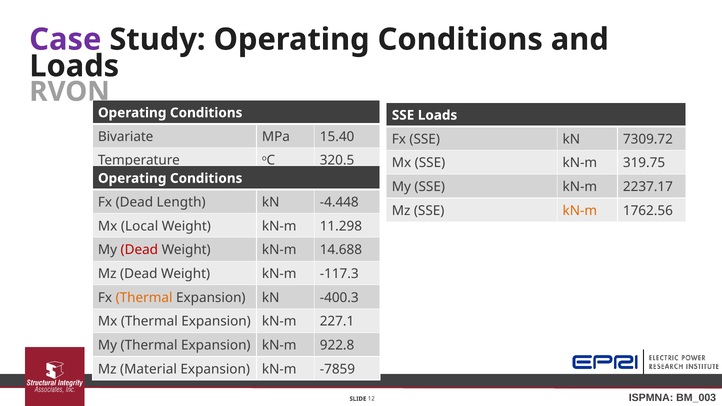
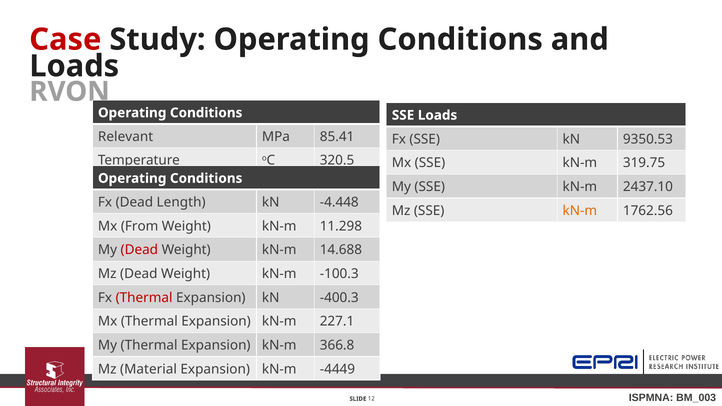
Case colour: purple -> red
Bivariate: Bivariate -> Relevant
15.40: 15.40 -> 85.41
7309.72: 7309.72 -> 9350.53
2237.17: 2237.17 -> 2437.10
Local: Local -> From
-117.3: -117.3 -> -100.3
Thermal at (144, 298) colour: orange -> red
922.8: 922.8 -> 366.8
-7859: -7859 -> -4449
